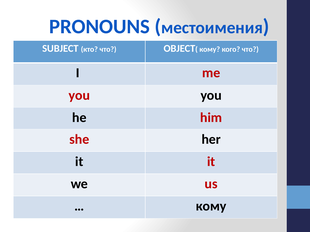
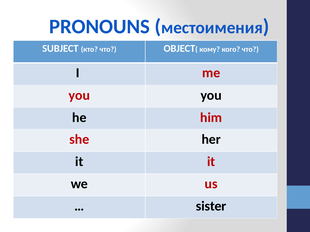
кому at (211, 207): кому -> sister
